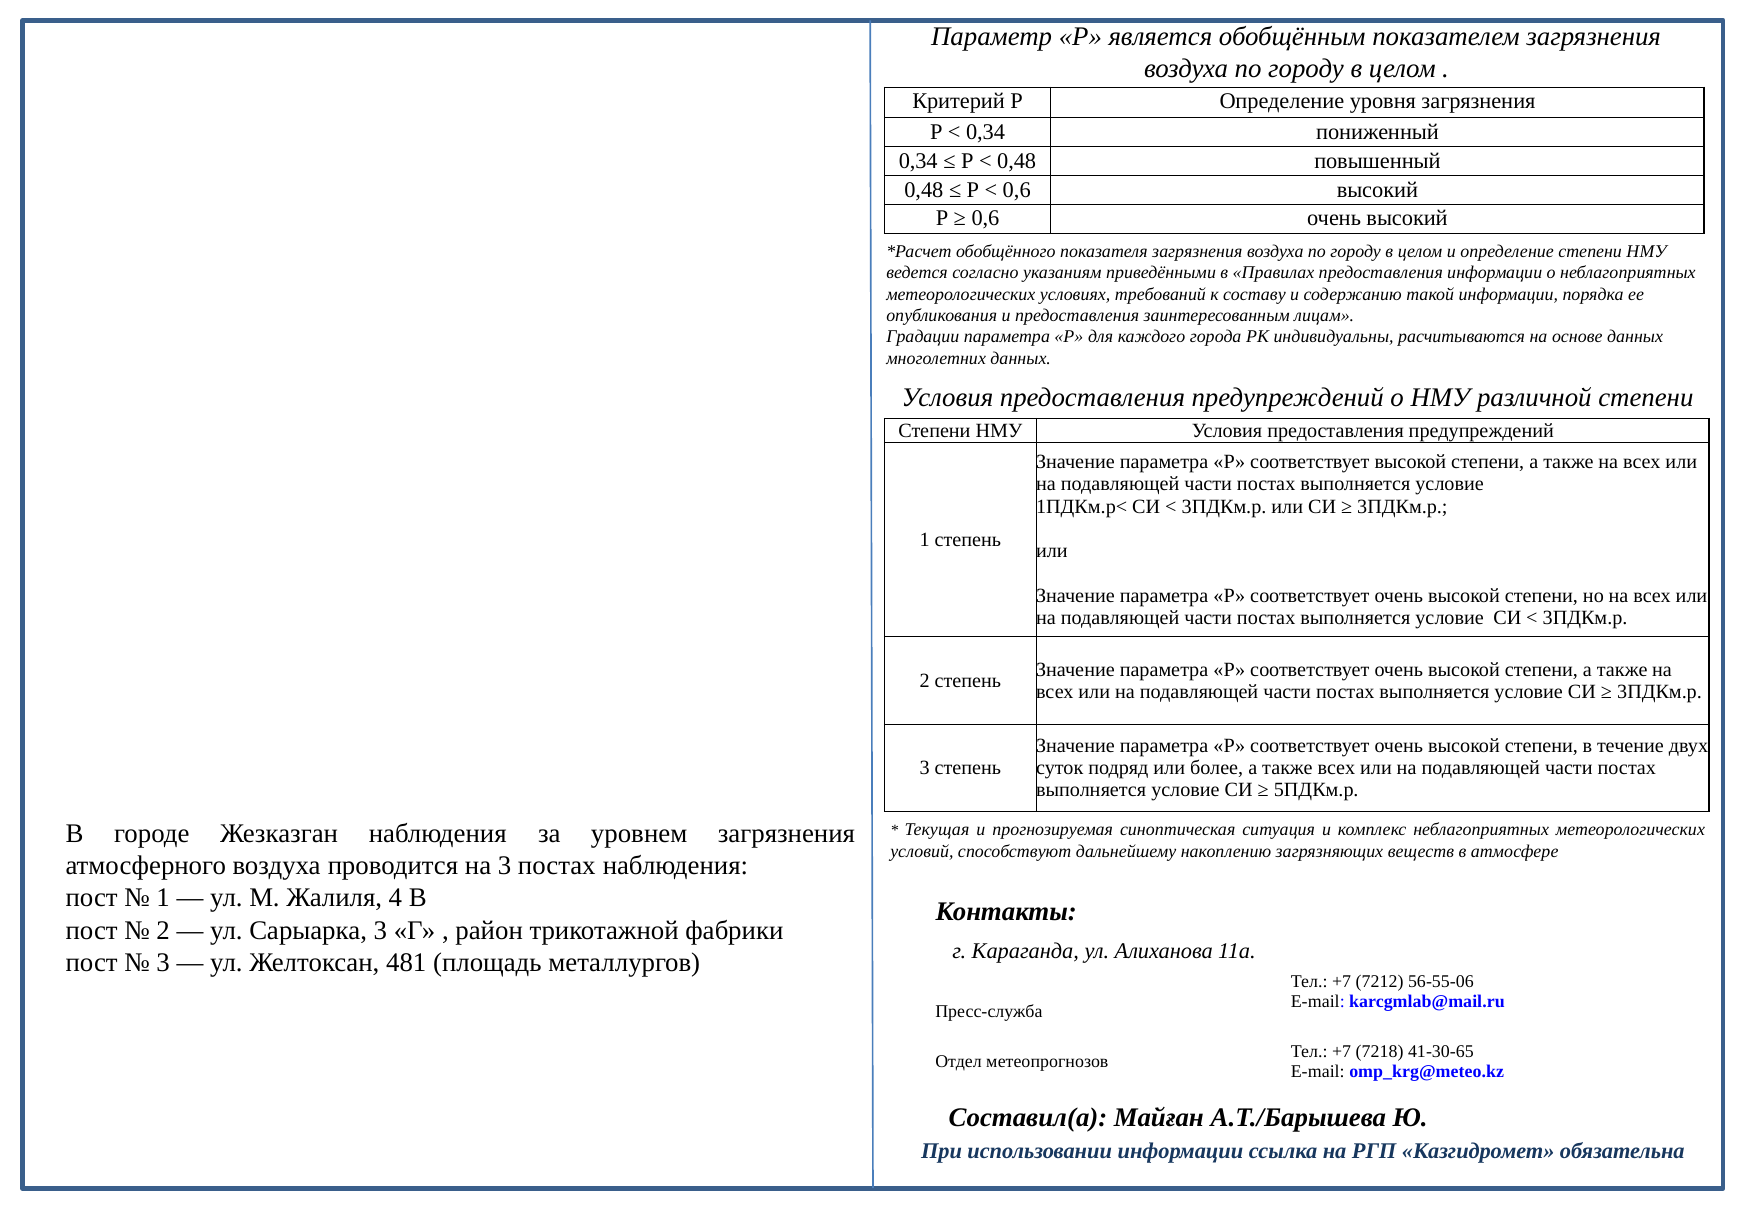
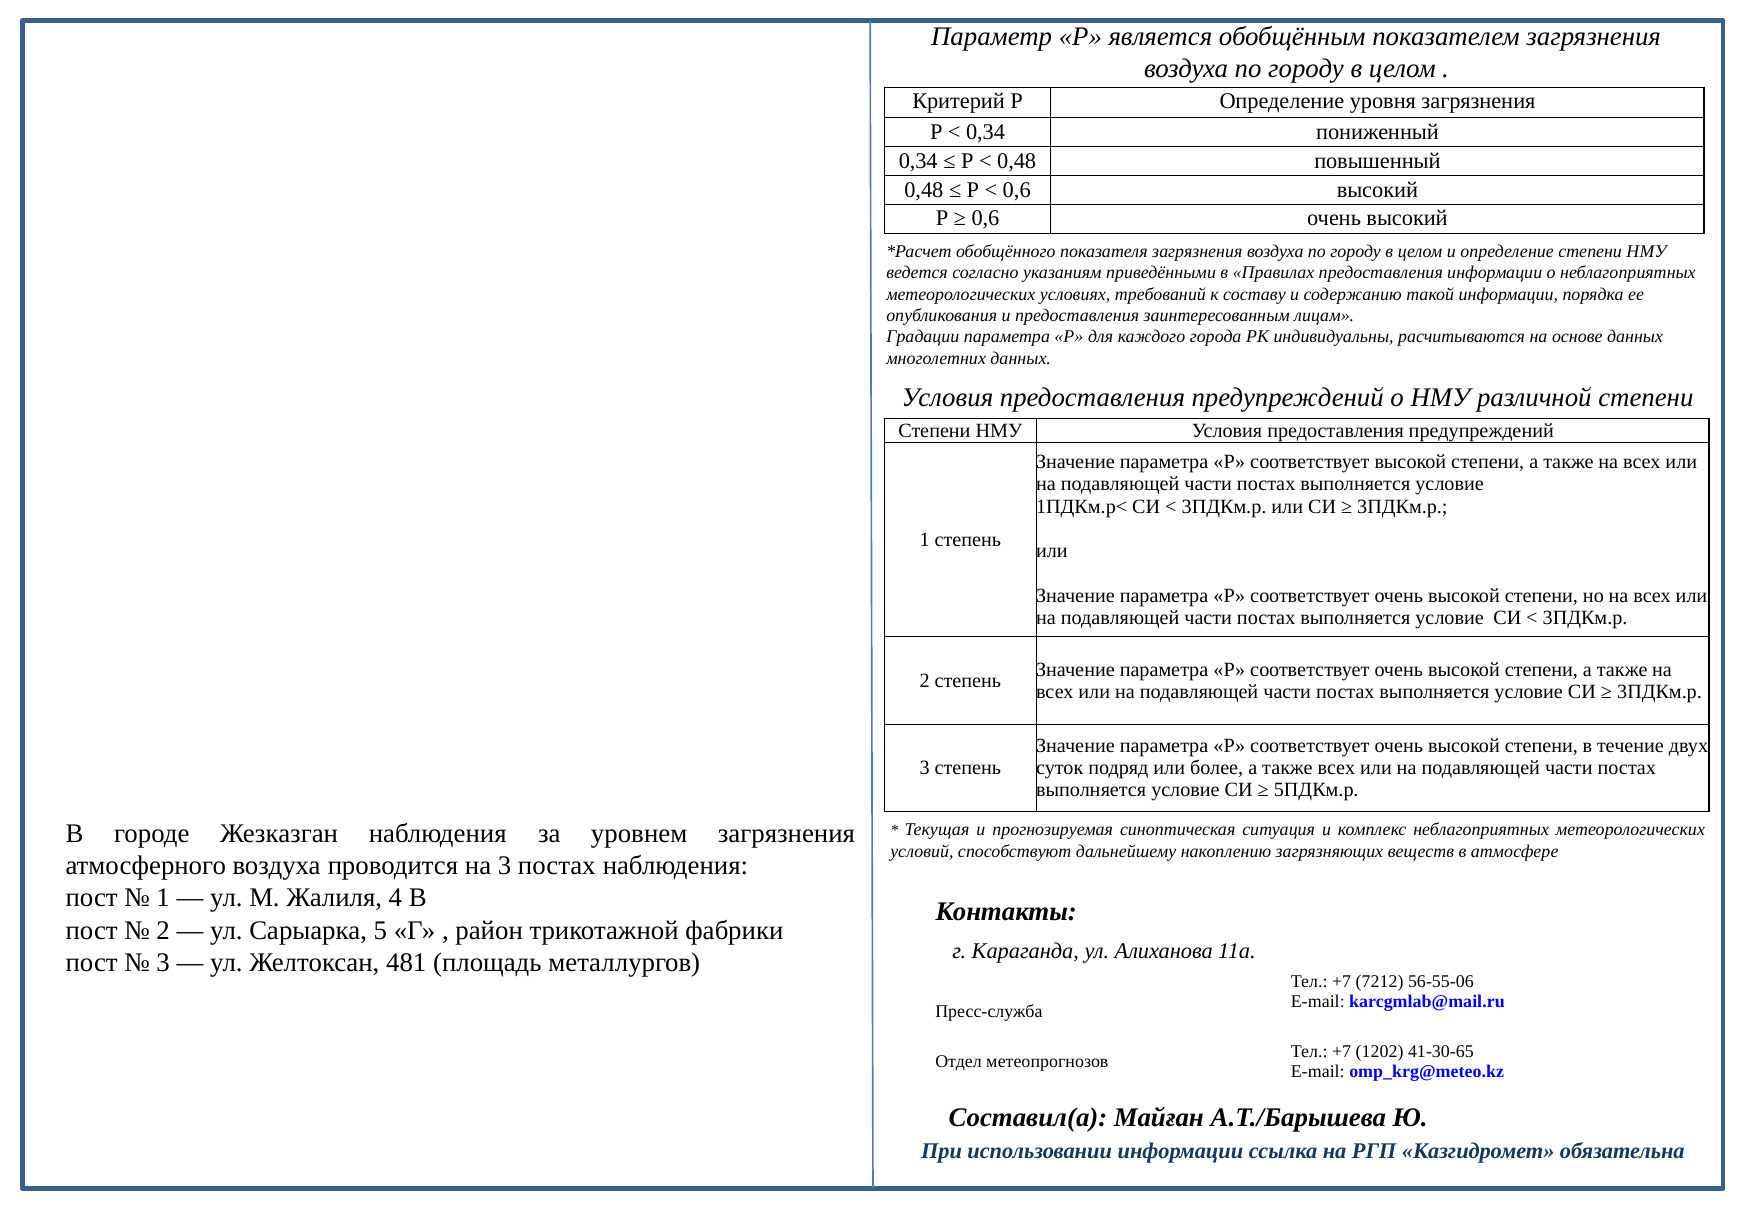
Сарыарка 3: 3 -> 5
7218: 7218 -> 1202
